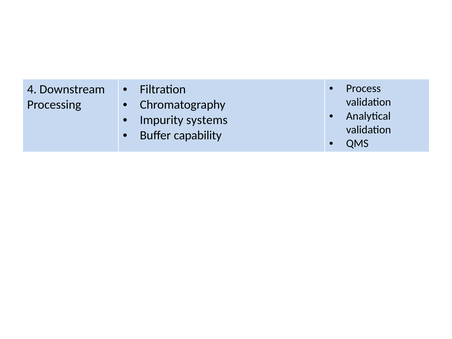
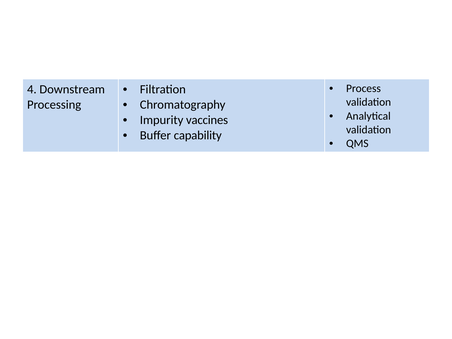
systems: systems -> vaccines
